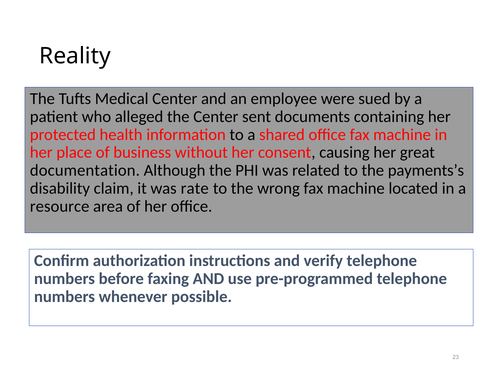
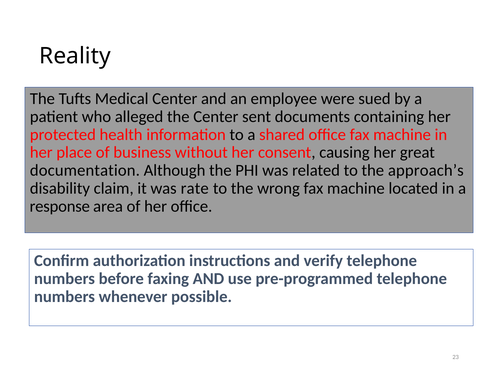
payments’s: payments’s -> approach’s
resource: resource -> response
